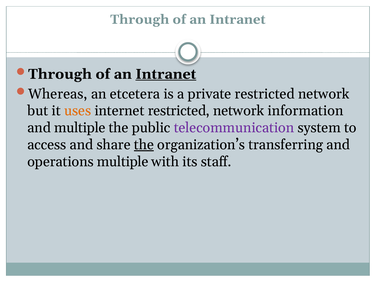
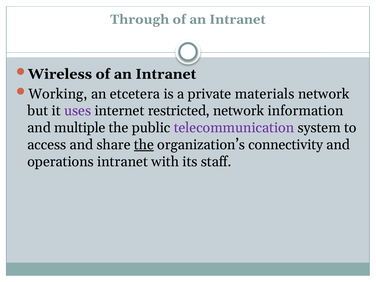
Through at (60, 74): Through -> Wireless
Intranet at (166, 74) underline: present -> none
Whereas: Whereas -> Working
private restricted: restricted -> materials
uses colour: orange -> purple
transferring: transferring -> connectivity
operations multiple: multiple -> intranet
